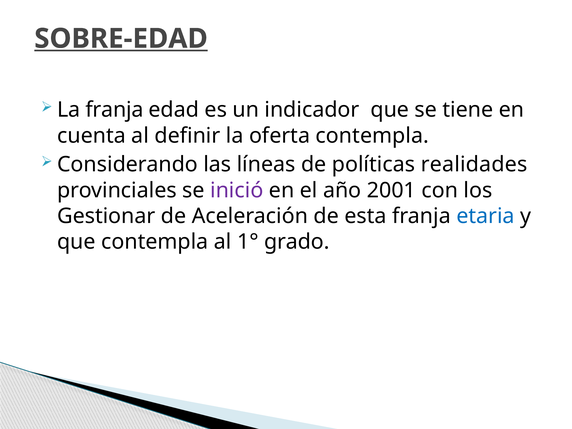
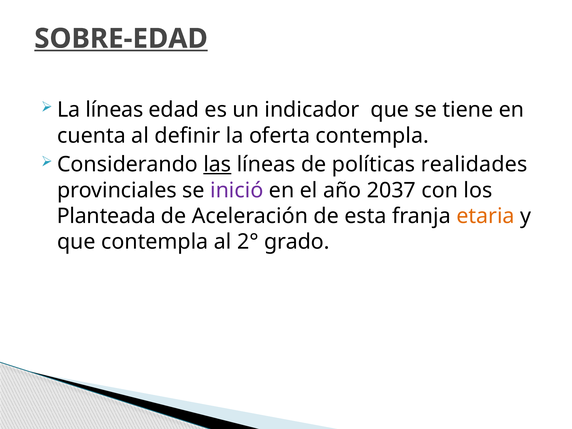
La franja: franja -> líneas
las underline: none -> present
2001: 2001 -> 2037
Gestionar: Gestionar -> Planteada
etaria colour: blue -> orange
1°: 1° -> 2°
